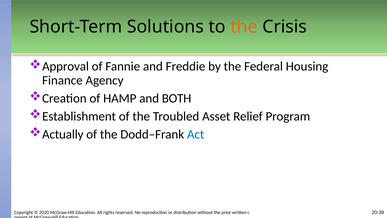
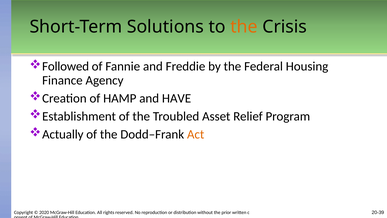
Approval: Approval -> Followed
BOTH: BOTH -> HAVE
Act colour: blue -> orange
